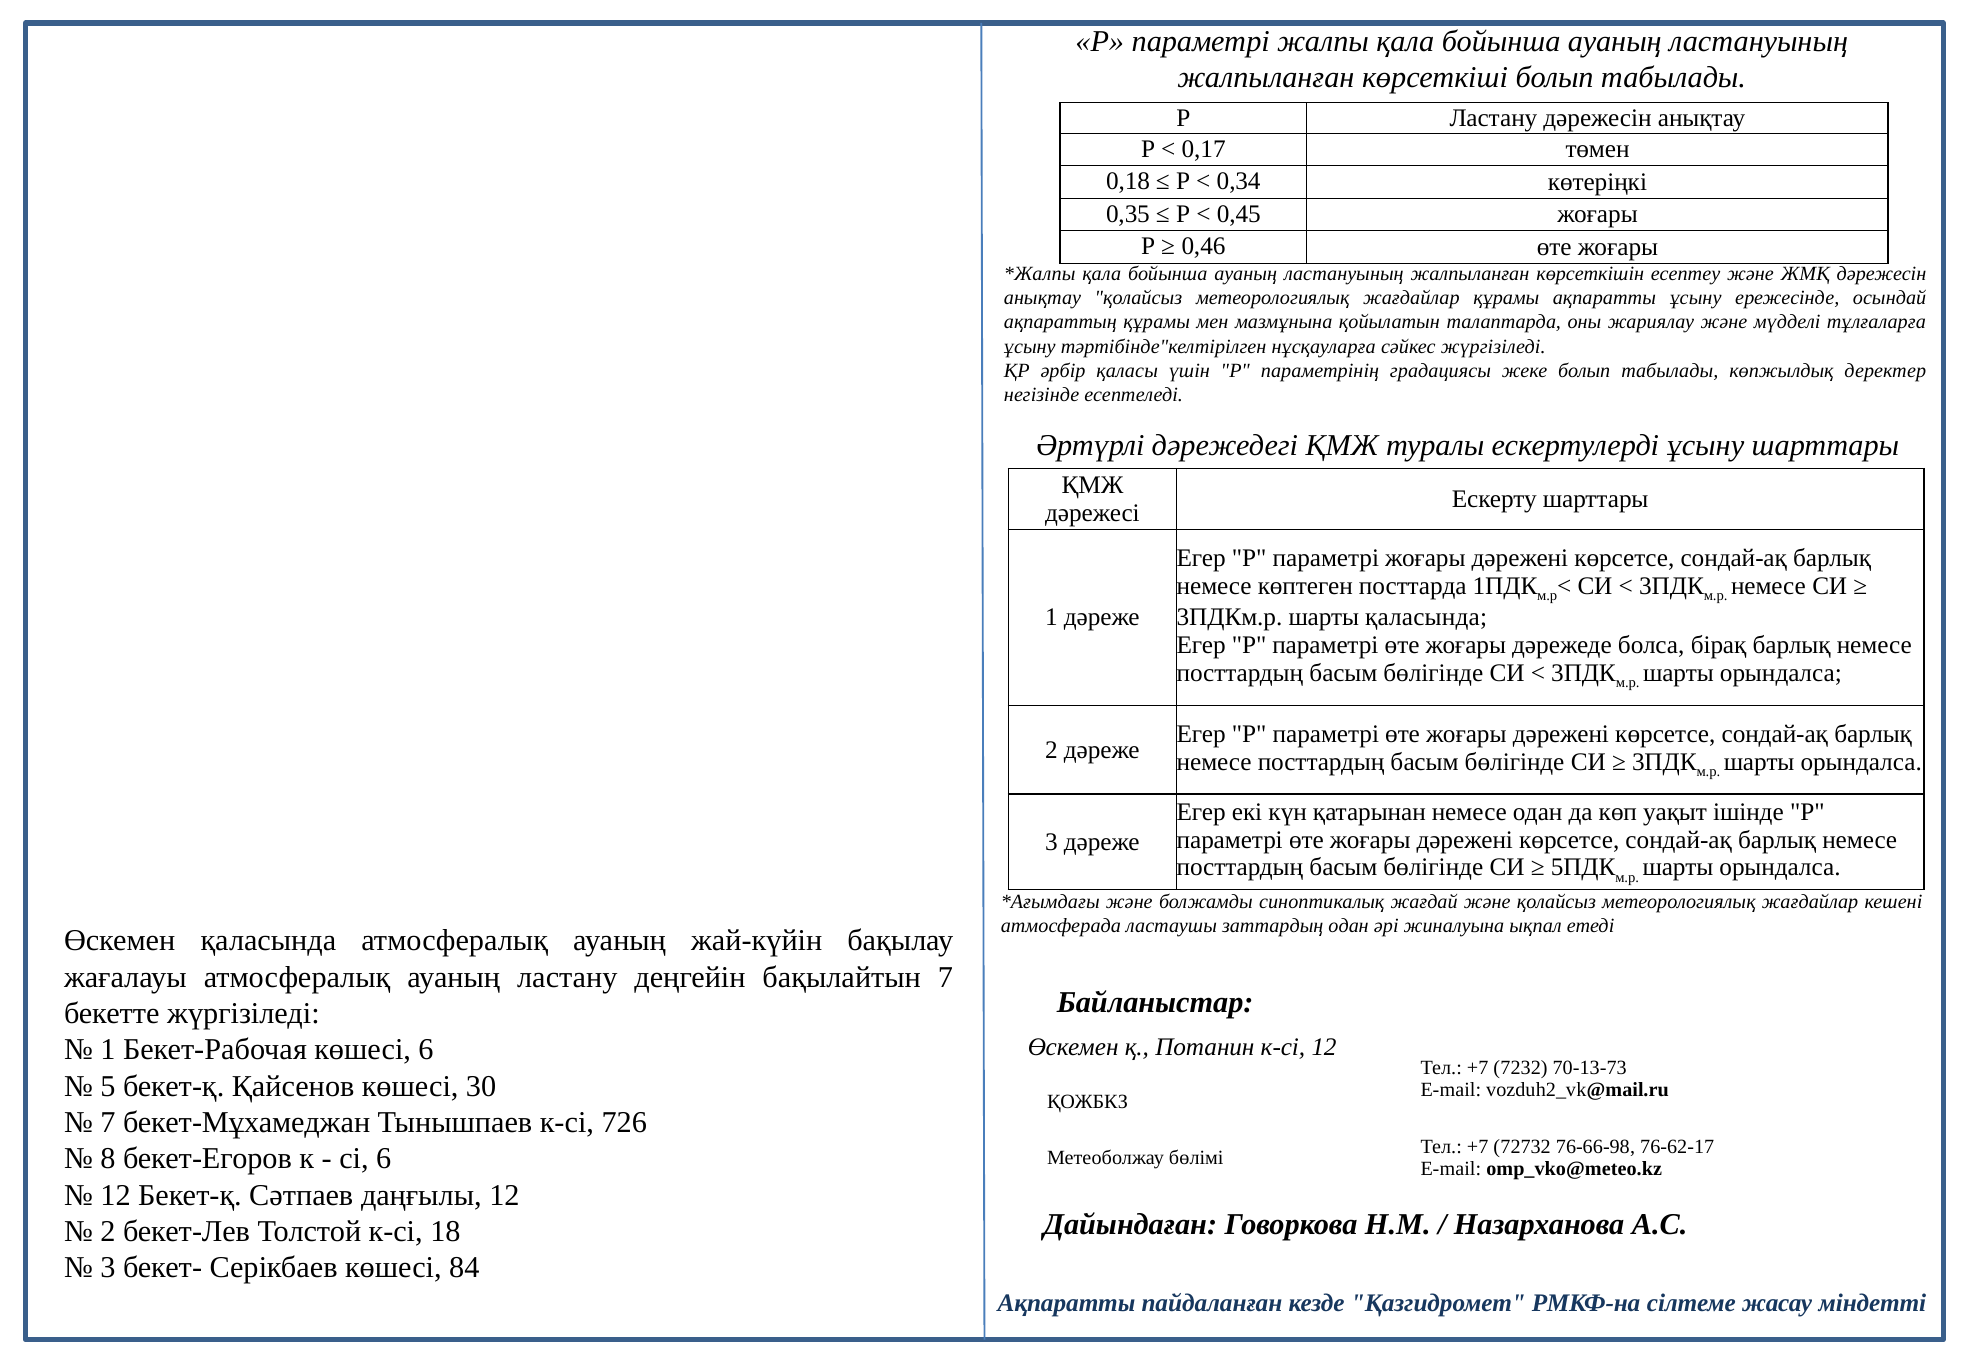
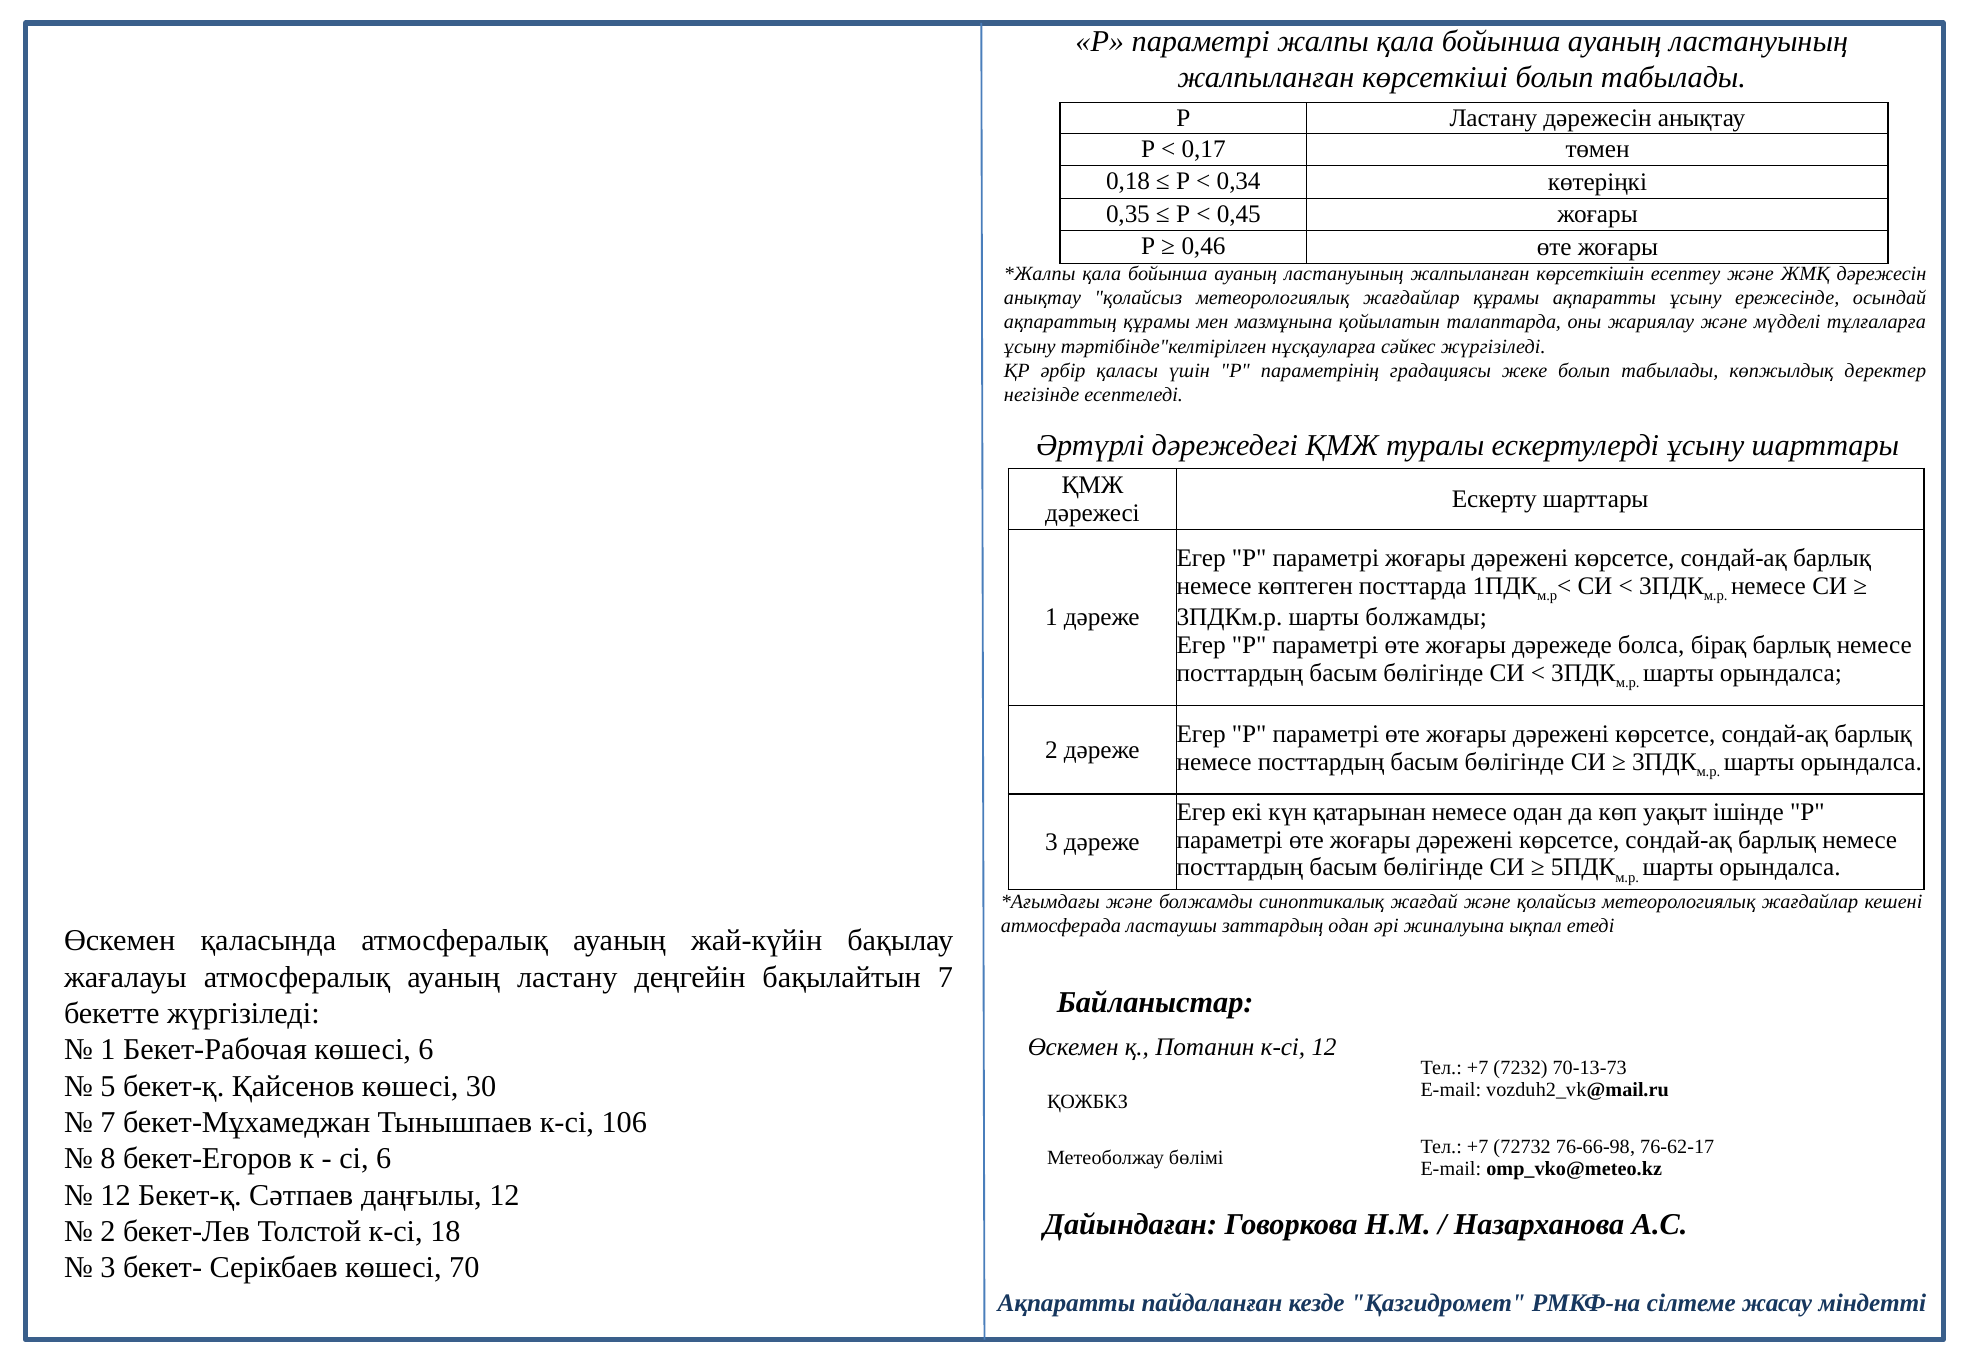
шарты қаласында: қаласында -> болжамды
726: 726 -> 106
84: 84 -> 70
